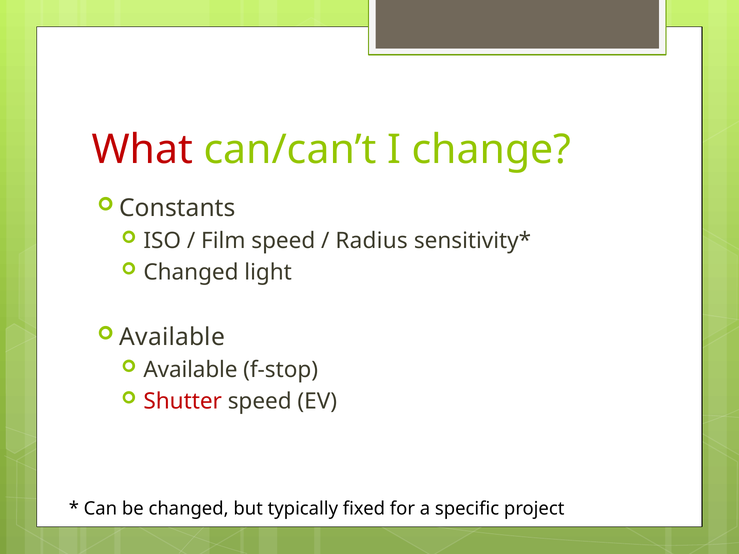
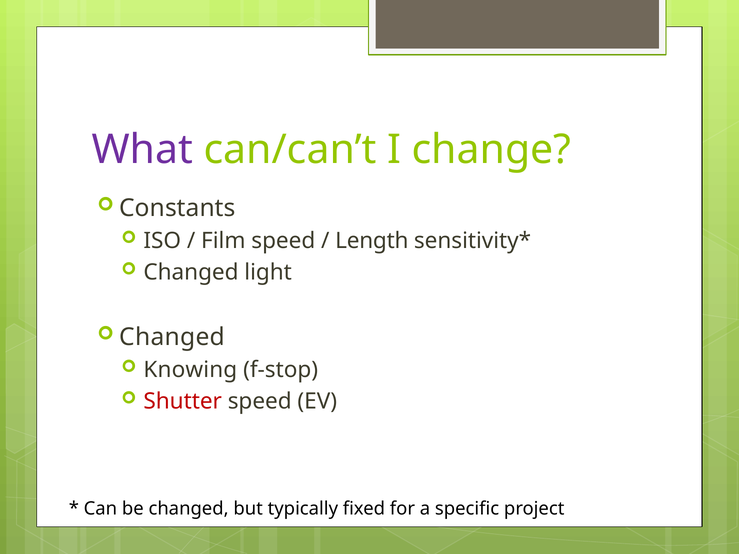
What colour: red -> purple
Radius: Radius -> Length
Available at (172, 337): Available -> Changed
Available at (190, 370): Available -> Knowing
